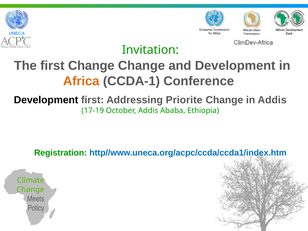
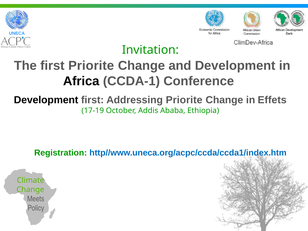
first Change: Change -> Priorite
Africa colour: orange -> black
in Addis: Addis -> Effets
